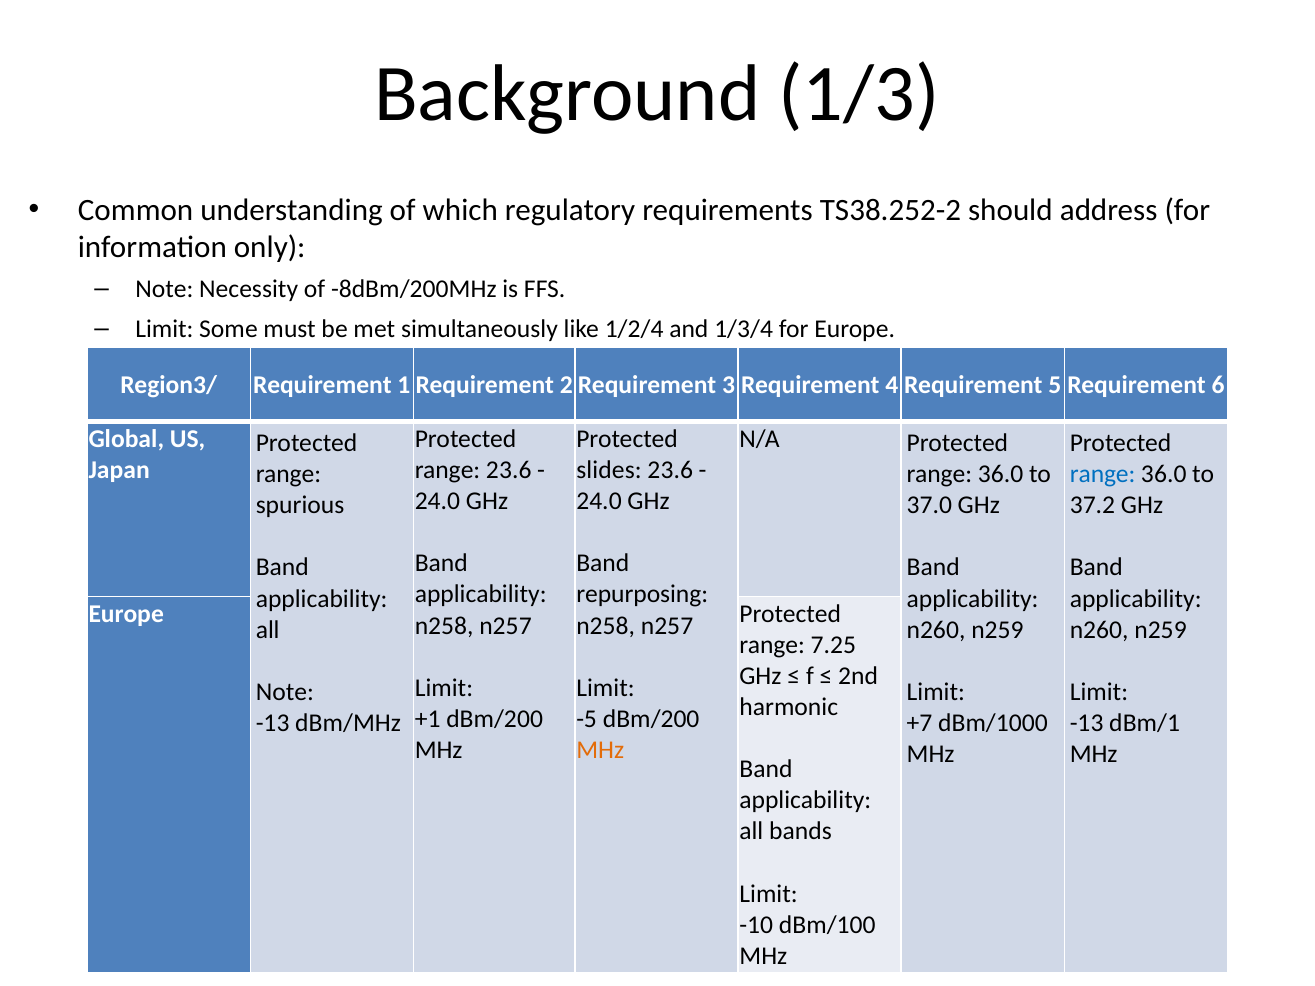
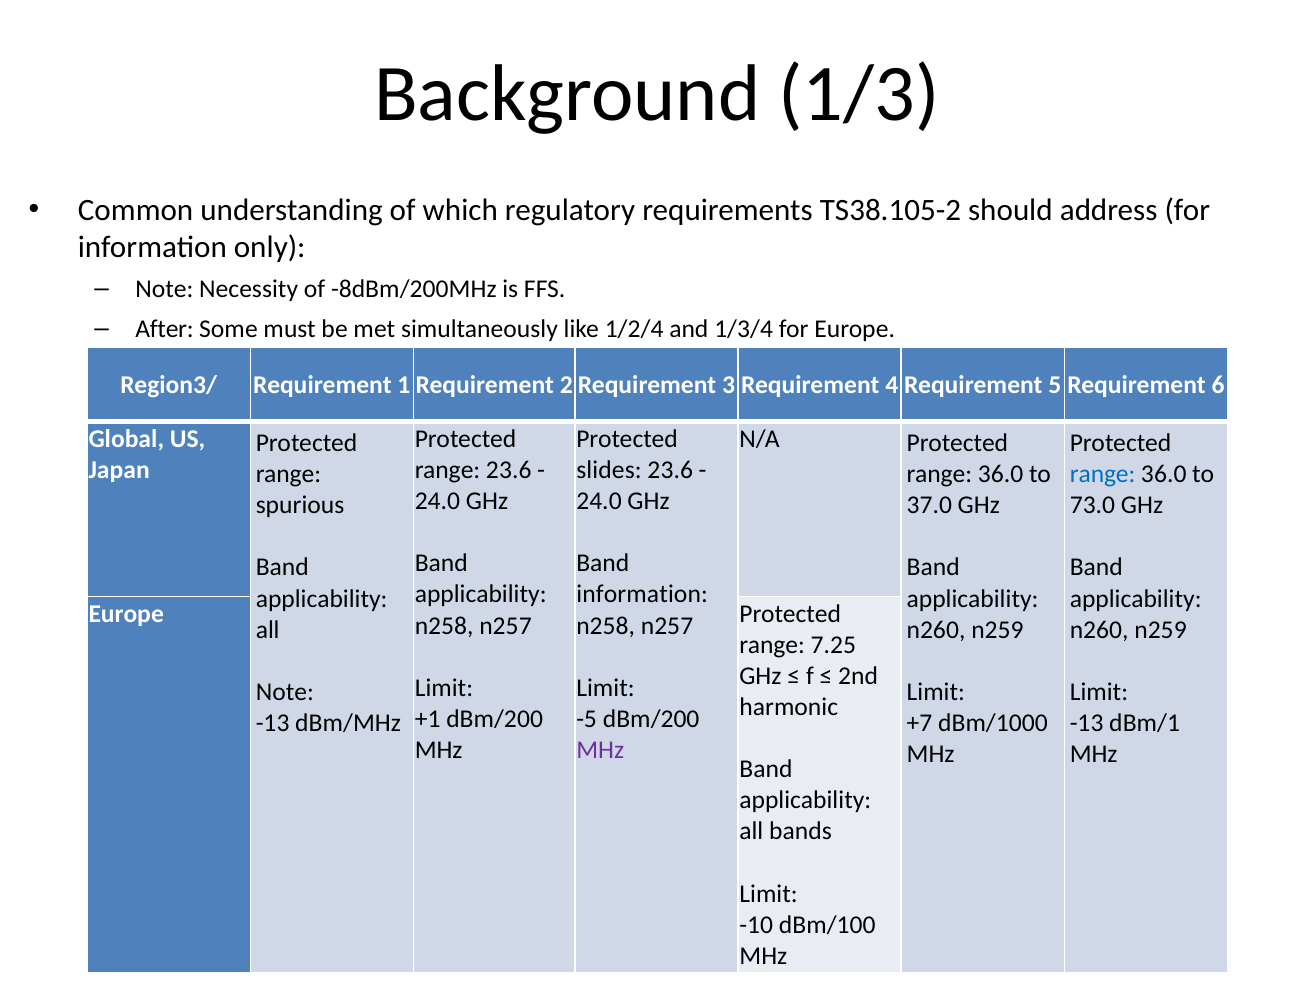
TS38.252-2: TS38.252-2 -> TS38.105-2
Limit at (164, 329): Limit -> After
37.2: 37.2 -> 73.0
repurposing at (642, 595): repurposing -> information
MHz at (600, 750) colour: orange -> purple
